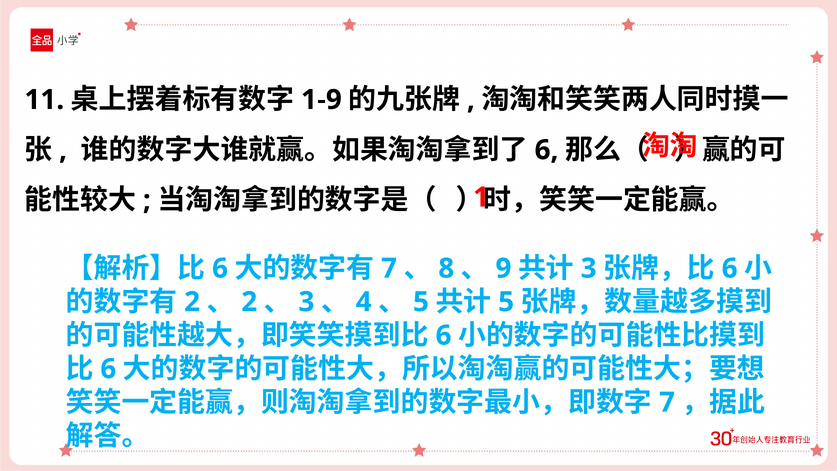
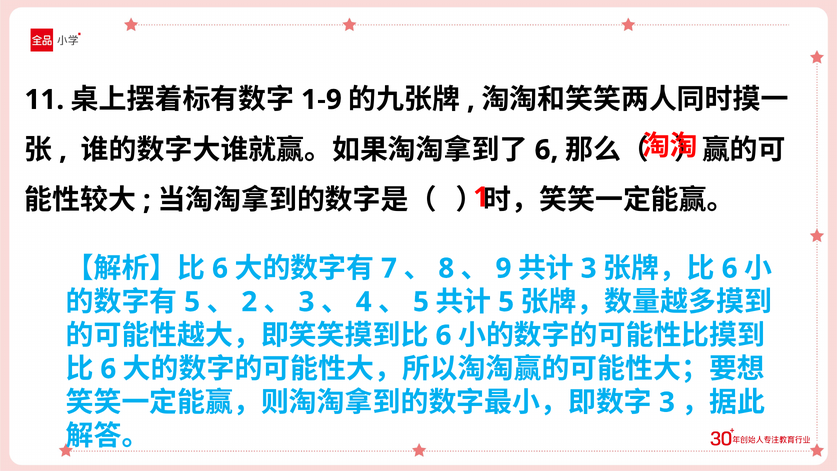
2 at (192, 302): 2 -> 5
7 at (667, 402): 7 -> 3
